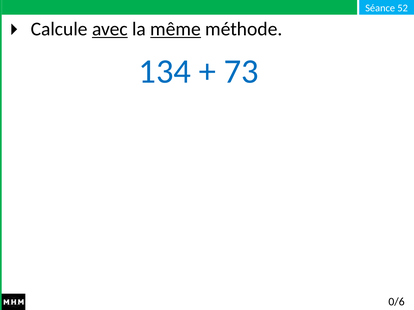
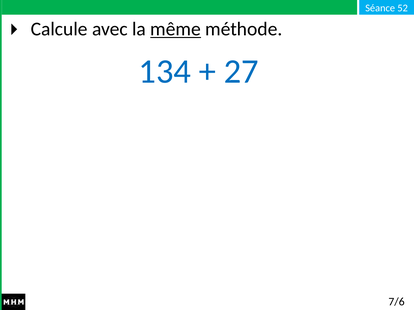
avec underline: present -> none
73: 73 -> 27
0/6: 0/6 -> 7/6
